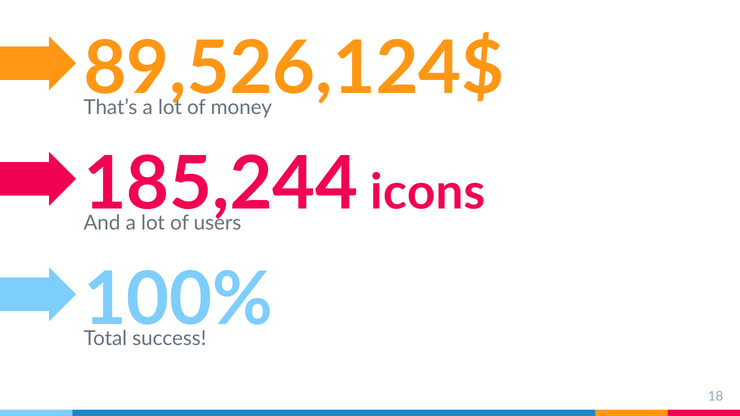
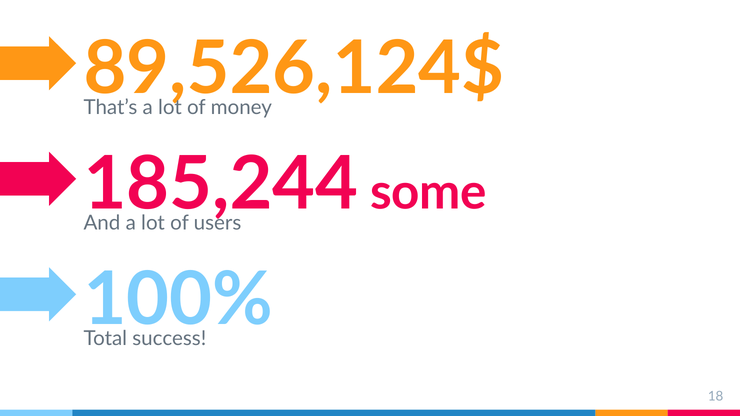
icons: icons -> some
